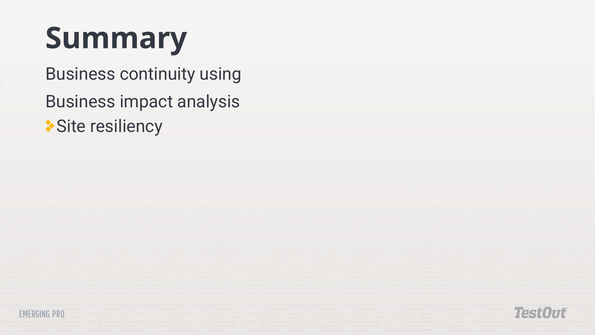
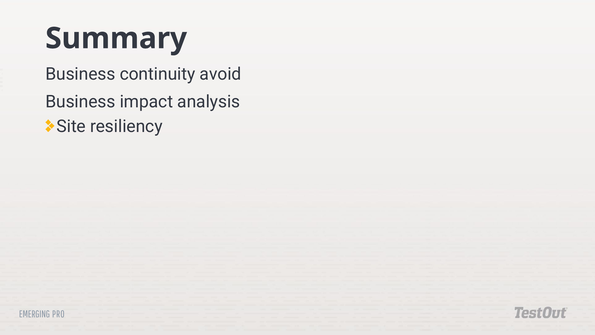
using: using -> avoid
